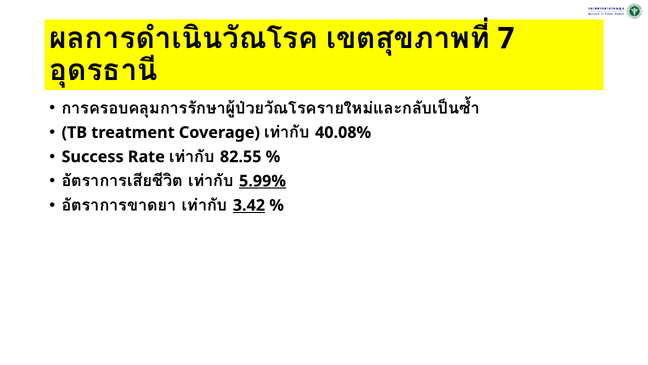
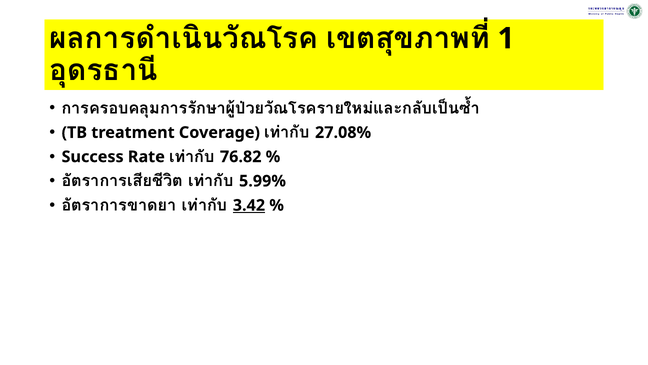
7: 7 -> 1
40.08%: 40.08% -> 27.08%
82.55: 82.55 -> 76.82
5.99% underline: present -> none
